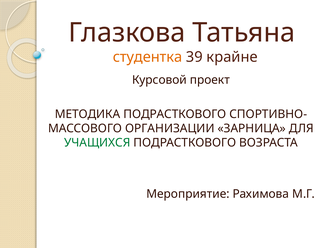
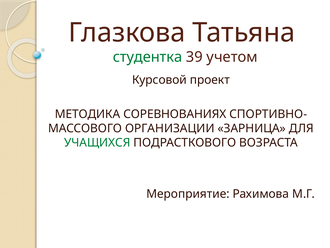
студентка colour: orange -> green
крайне: крайне -> учетом
МЕТОДИКА ПОДРАСТКОВОГО: ПОДРАСТКОВОГО -> СОРЕВНОВАНИЯХ
